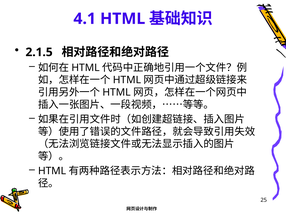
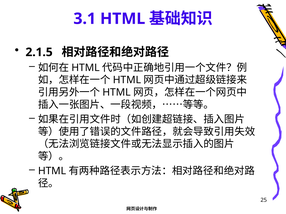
4.1: 4.1 -> 3.1
